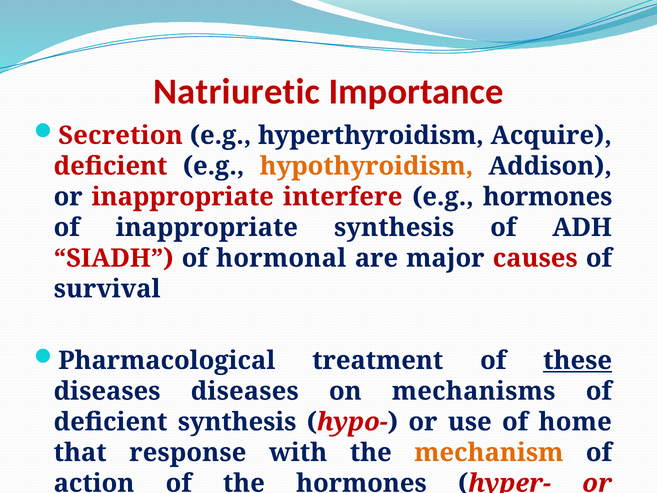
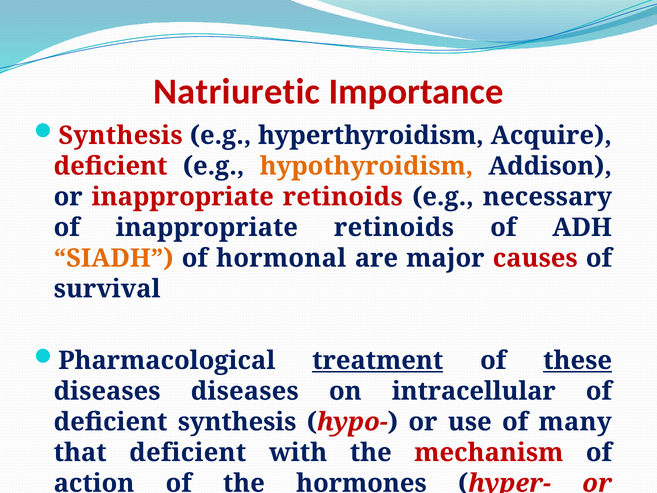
Secretion at (121, 135): Secretion -> Synthesis
or inappropriate interfere: interfere -> retinoids
e.g hormones: hormones -> necessary
of inappropriate synthesis: synthesis -> retinoids
SIADH colour: red -> orange
treatment underline: none -> present
mechanisms: mechanisms -> intracellular
home: home -> many
that response: response -> deficient
mechanism colour: orange -> red
